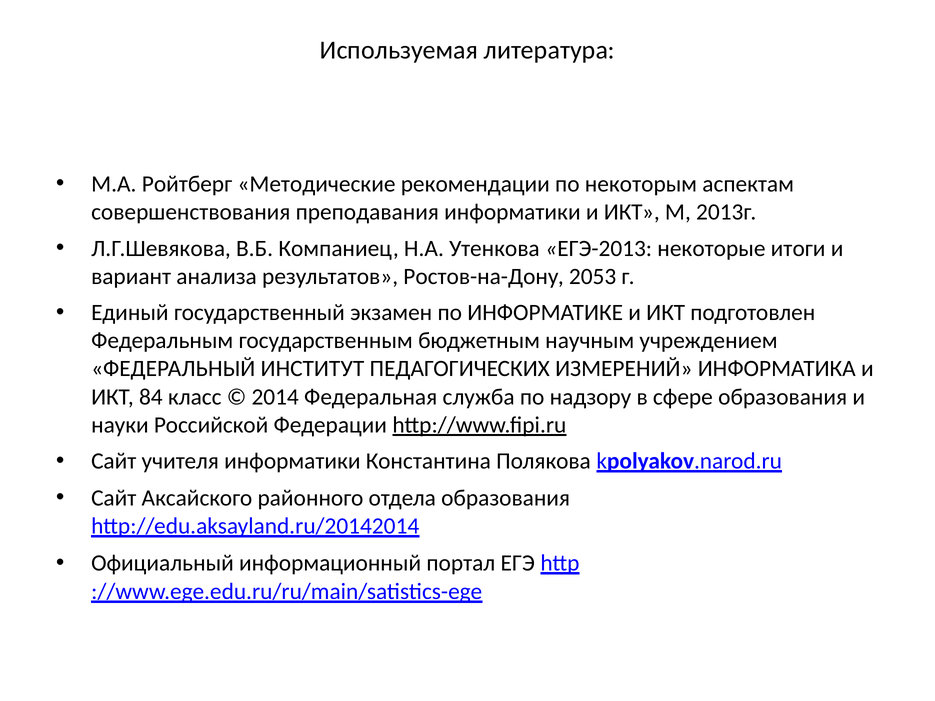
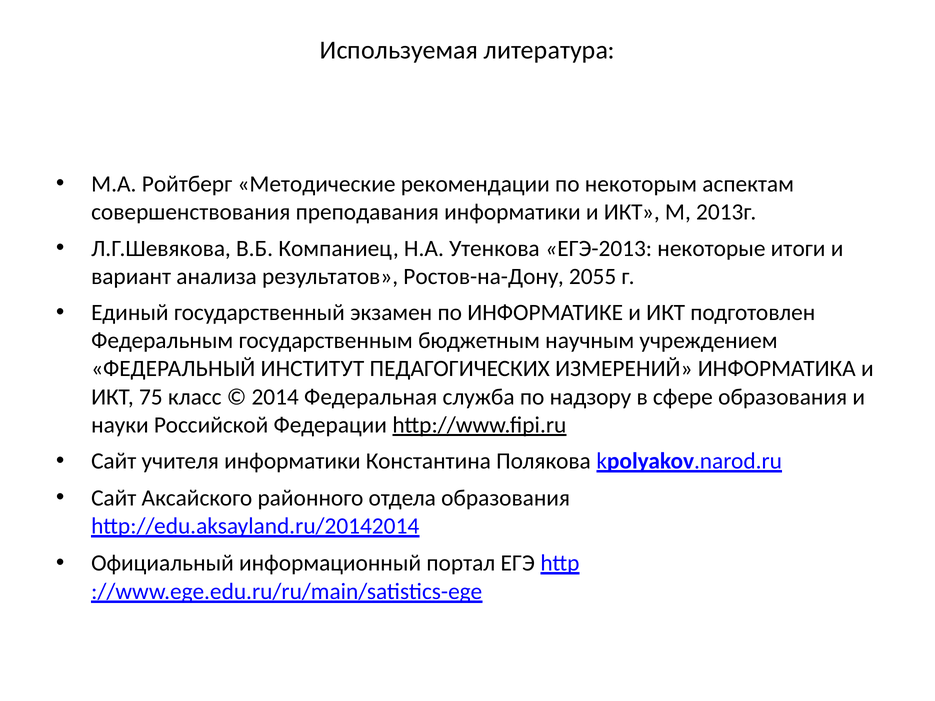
2053: 2053 -> 2055
84: 84 -> 75
